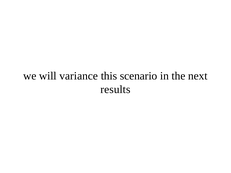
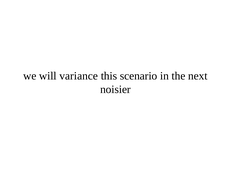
results: results -> noisier
